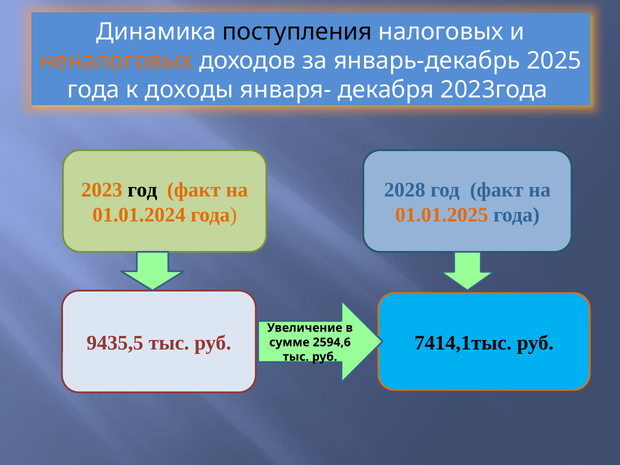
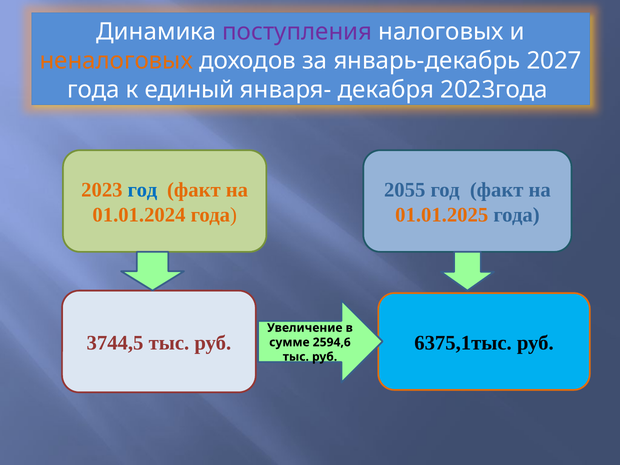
поступления colour: black -> purple
2025: 2025 -> 2027
доходы: доходы -> единый
год at (142, 190) colour: black -> blue
2028: 2028 -> 2055
9435,5: 9435,5 -> 3744,5
7414,1тыс: 7414,1тыс -> 6375,1тыс
